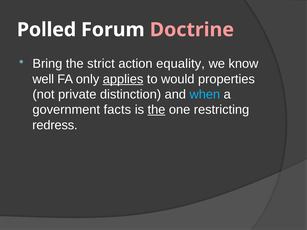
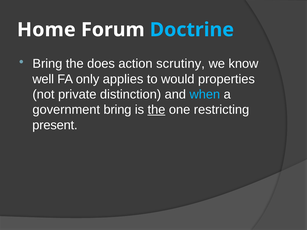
Polled: Polled -> Home
Doctrine colour: pink -> light blue
strict: strict -> does
equality: equality -> scrutiny
applies underline: present -> none
government facts: facts -> bring
redress: redress -> present
